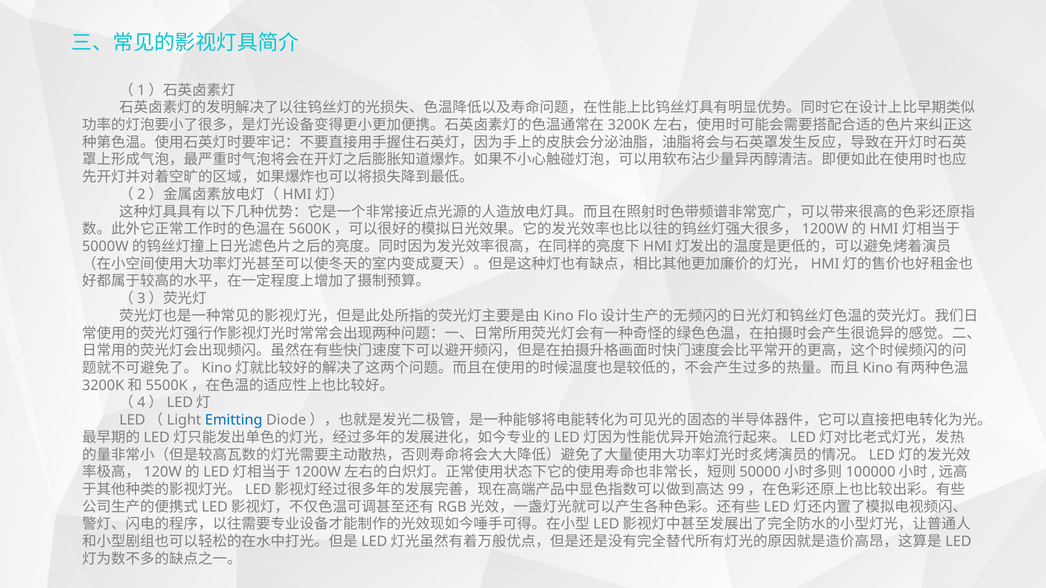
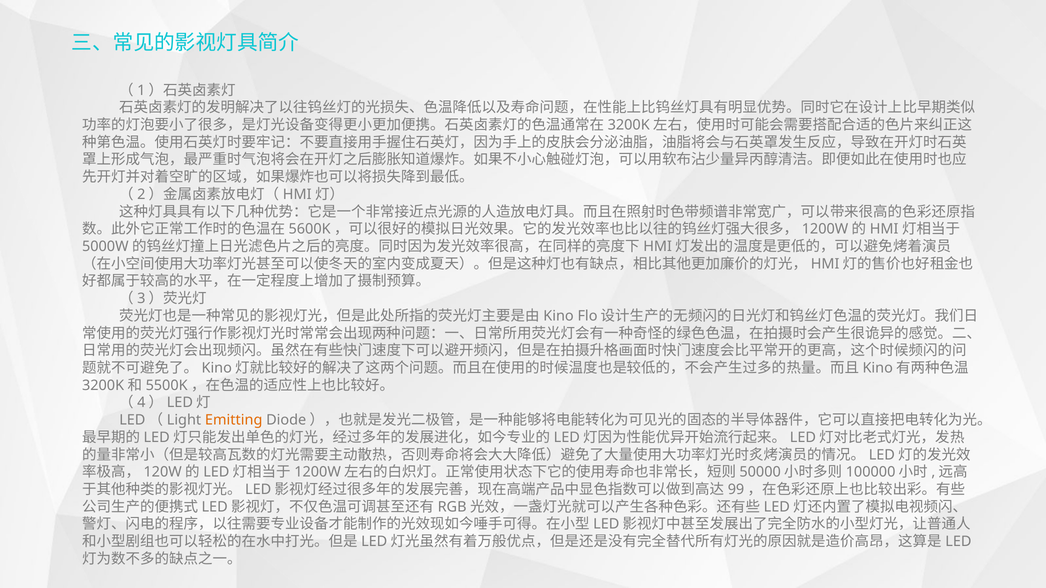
Emitting colour: blue -> orange
